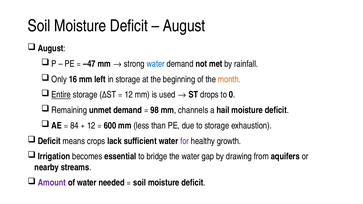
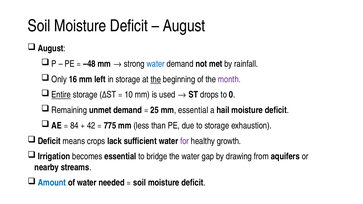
–47: –47 -> –48
the at (156, 79) underline: none -> present
month colour: orange -> purple
12 at (129, 95): 12 -> 10
98: 98 -> 25
mm channels: channels -> essential
12 at (91, 126): 12 -> 42
600: 600 -> 775
Amount colour: purple -> blue
